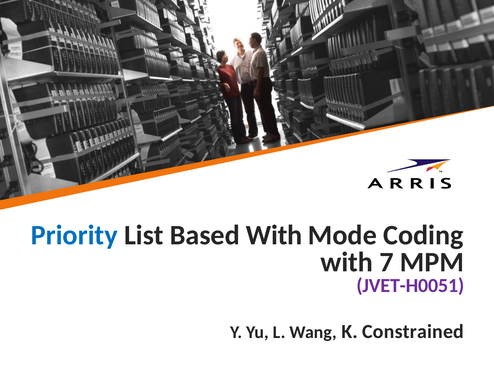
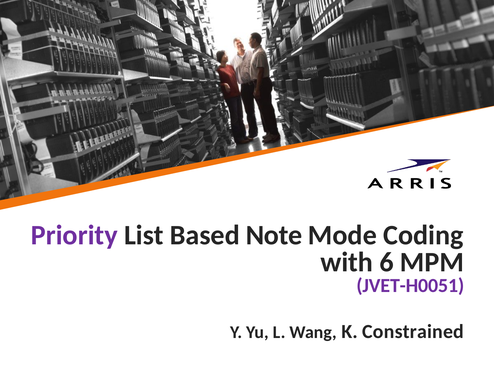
Priority colour: blue -> purple
Based With: With -> Note
7: 7 -> 6
